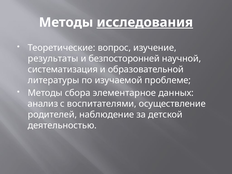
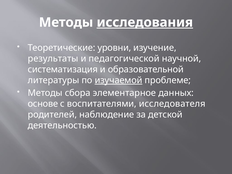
вопрос: вопрос -> уровни
безпосторонней: безпосторонней -> педагогической
изучаемой underline: none -> present
анализ: анализ -> основе
осуществление: осуществление -> исследователя
